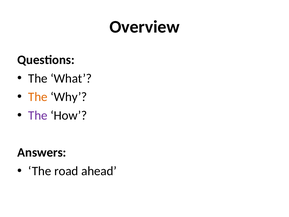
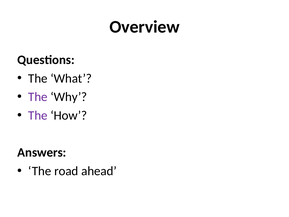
The at (38, 97) colour: orange -> purple
